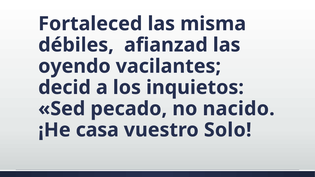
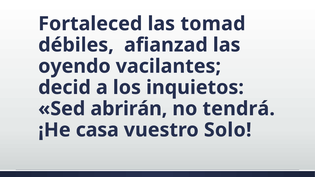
misma: misma -> tomad
pecado: pecado -> abrirán
nacido: nacido -> tendrá
